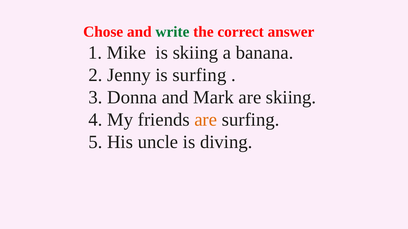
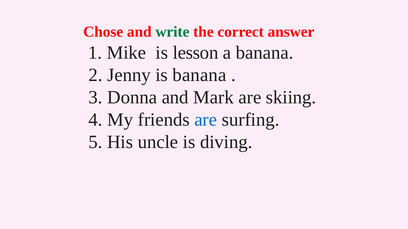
is skiing: skiing -> lesson
is surfing: surfing -> banana
are at (206, 120) colour: orange -> blue
